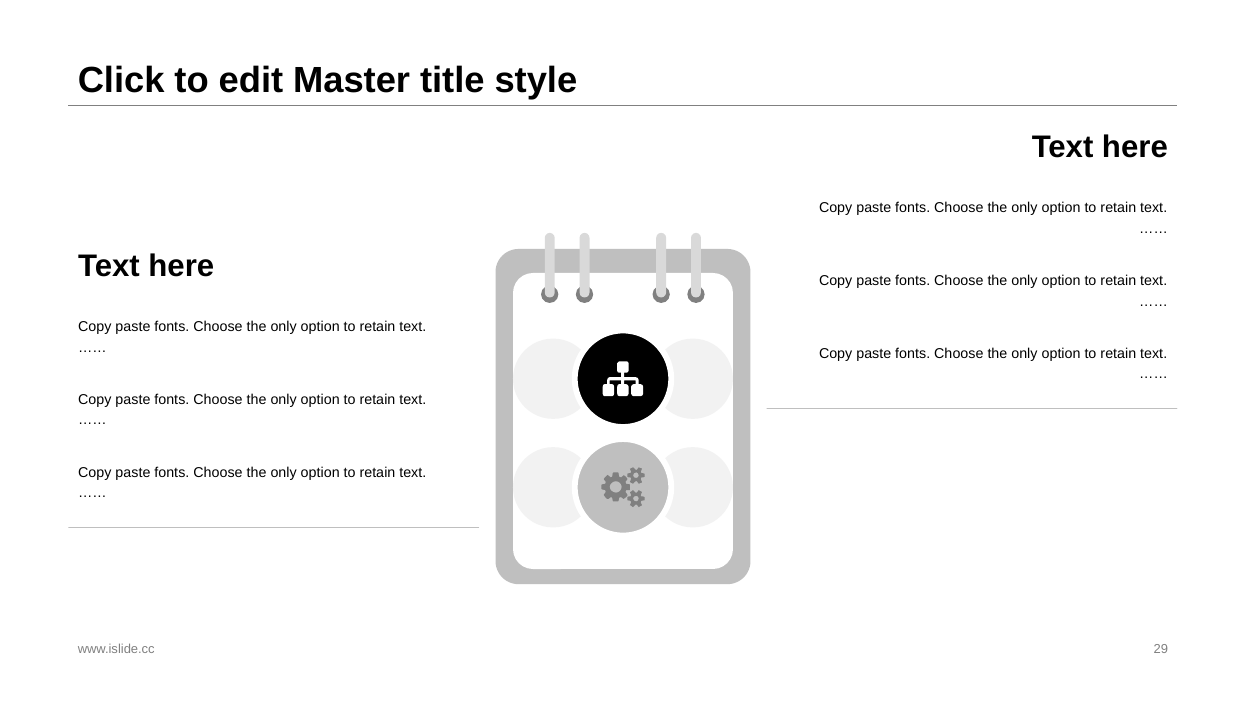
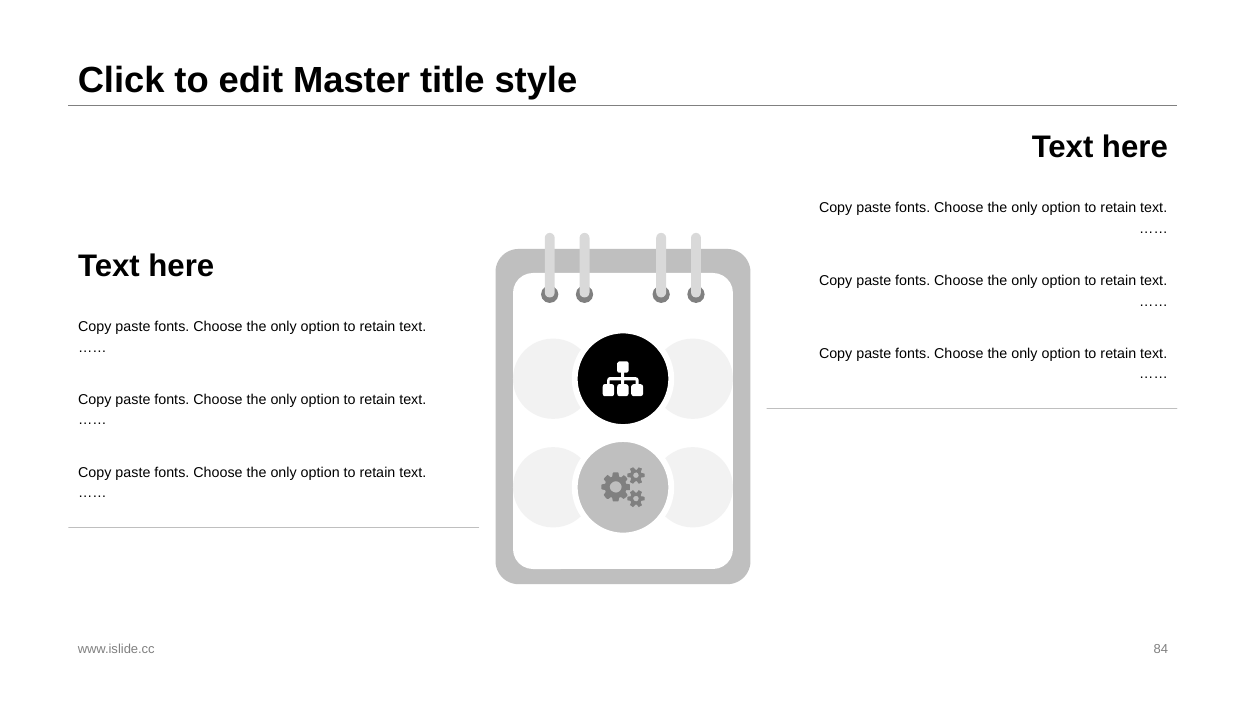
29: 29 -> 84
